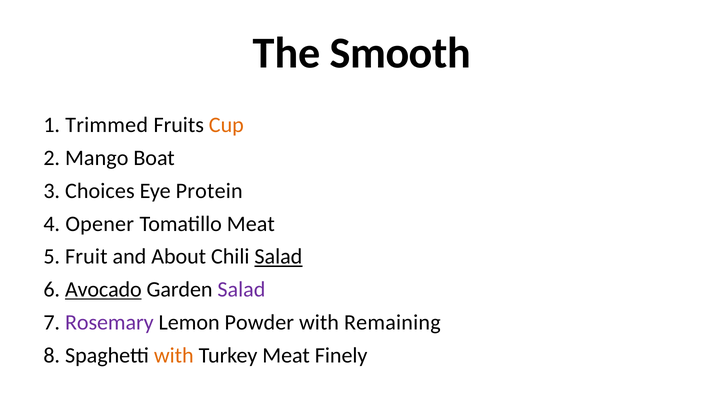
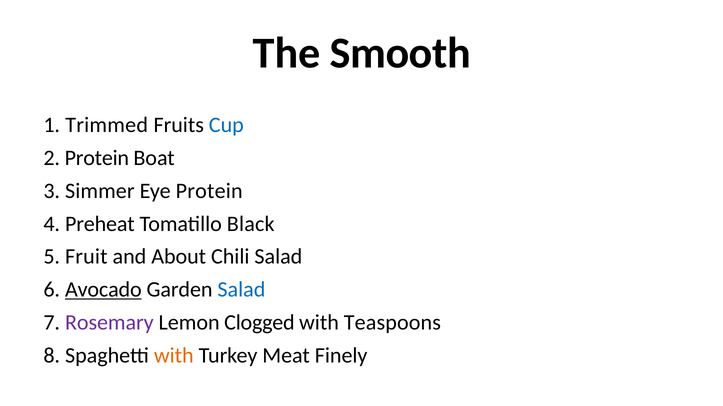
Cup colour: orange -> blue
2 Mango: Mango -> Protein
Choices: Choices -> Simmer
Opener: Opener -> Preheat
Tomatillo Meat: Meat -> Black
Salad at (278, 257) underline: present -> none
Salad at (241, 290) colour: purple -> blue
Powder: Powder -> Clogged
Remaining: Remaining -> Teaspoons
